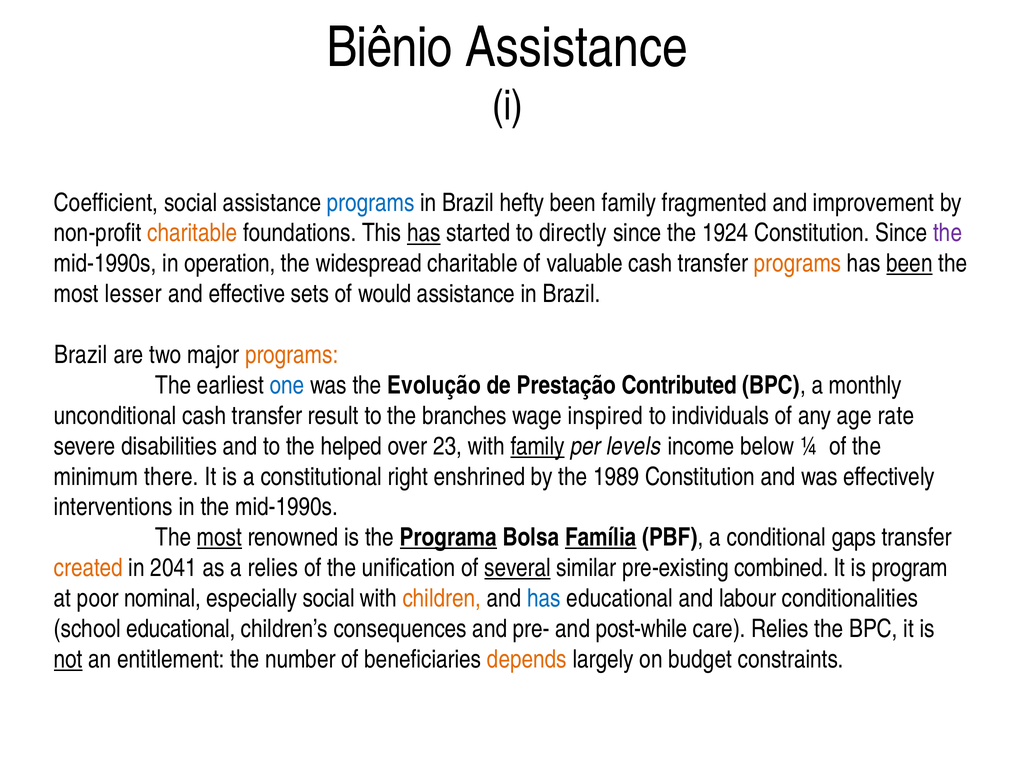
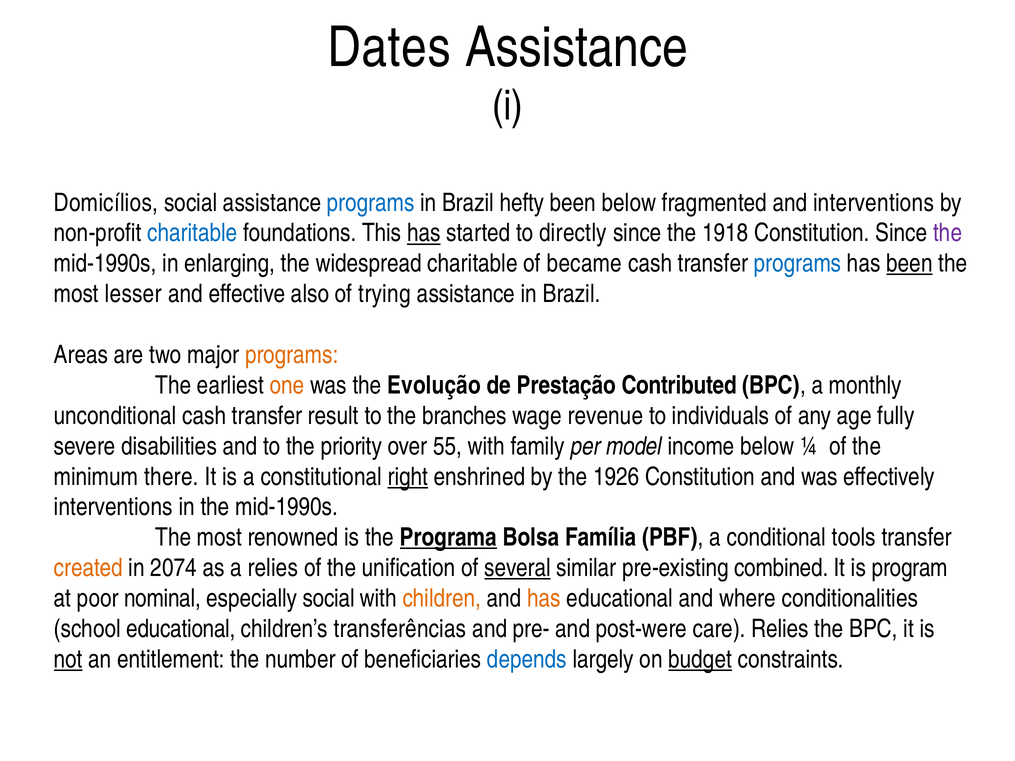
Biênio: Biênio -> Dates
Coefficient: Coefficient -> Domicílios
been family: family -> below
and improvement: improvement -> interventions
charitable at (192, 233) colour: orange -> blue
1924: 1924 -> 1918
operation: operation -> enlarging
valuable: valuable -> became
programs at (798, 264) colour: orange -> blue
sets: sets -> also
would: would -> trying
Brazil at (81, 355): Brazil -> Areas
one colour: blue -> orange
inspired: inspired -> revenue
rate: rate -> fully
helped: helped -> priority
23: 23 -> 55
family at (538, 446) underline: present -> none
levels: levels -> model
right underline: none -> present
1989: 1989 -> 1926
most at (219, 538) underline: present -> none
Família underline: present -> none
gaps: gaps -> tools
2041: 2041 -> 2074
has at (544, 599) colour: blue -> orange
labour: labour -> where
consequences: consequences -> transferências
post-while: post-while -> post-were
depends colour: orange -> blue
budget underline: none -> present
